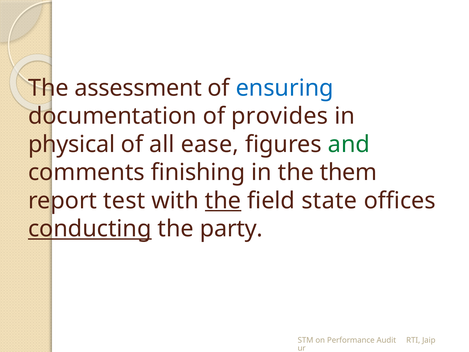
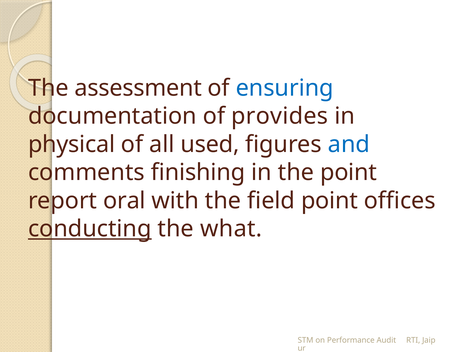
ease: ease -> used
and colour: green -> blue
the them: them -> point
test: test -> oral
the at (223, 201) underline: present -> none
field state: state -> point
party: party -> what
